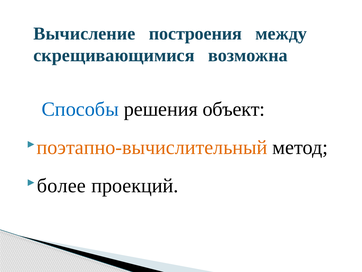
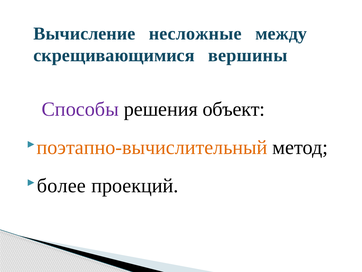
построения: построения -> несложные
возможна: возможна -> вершины
Способы colour: blue -> purple
